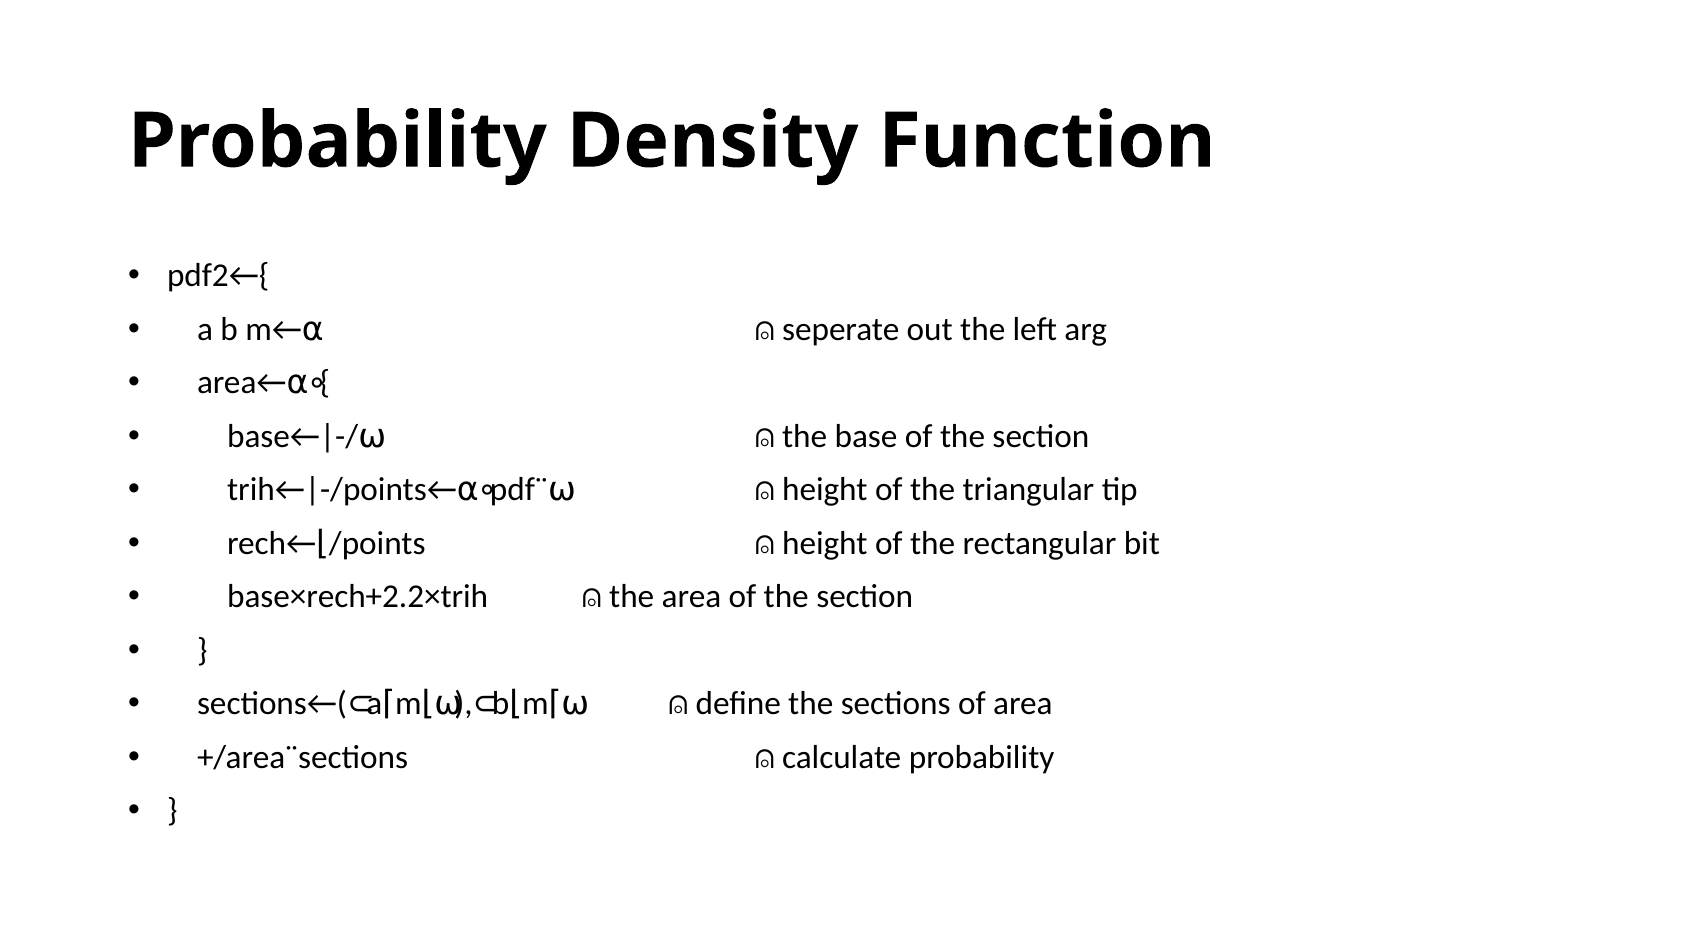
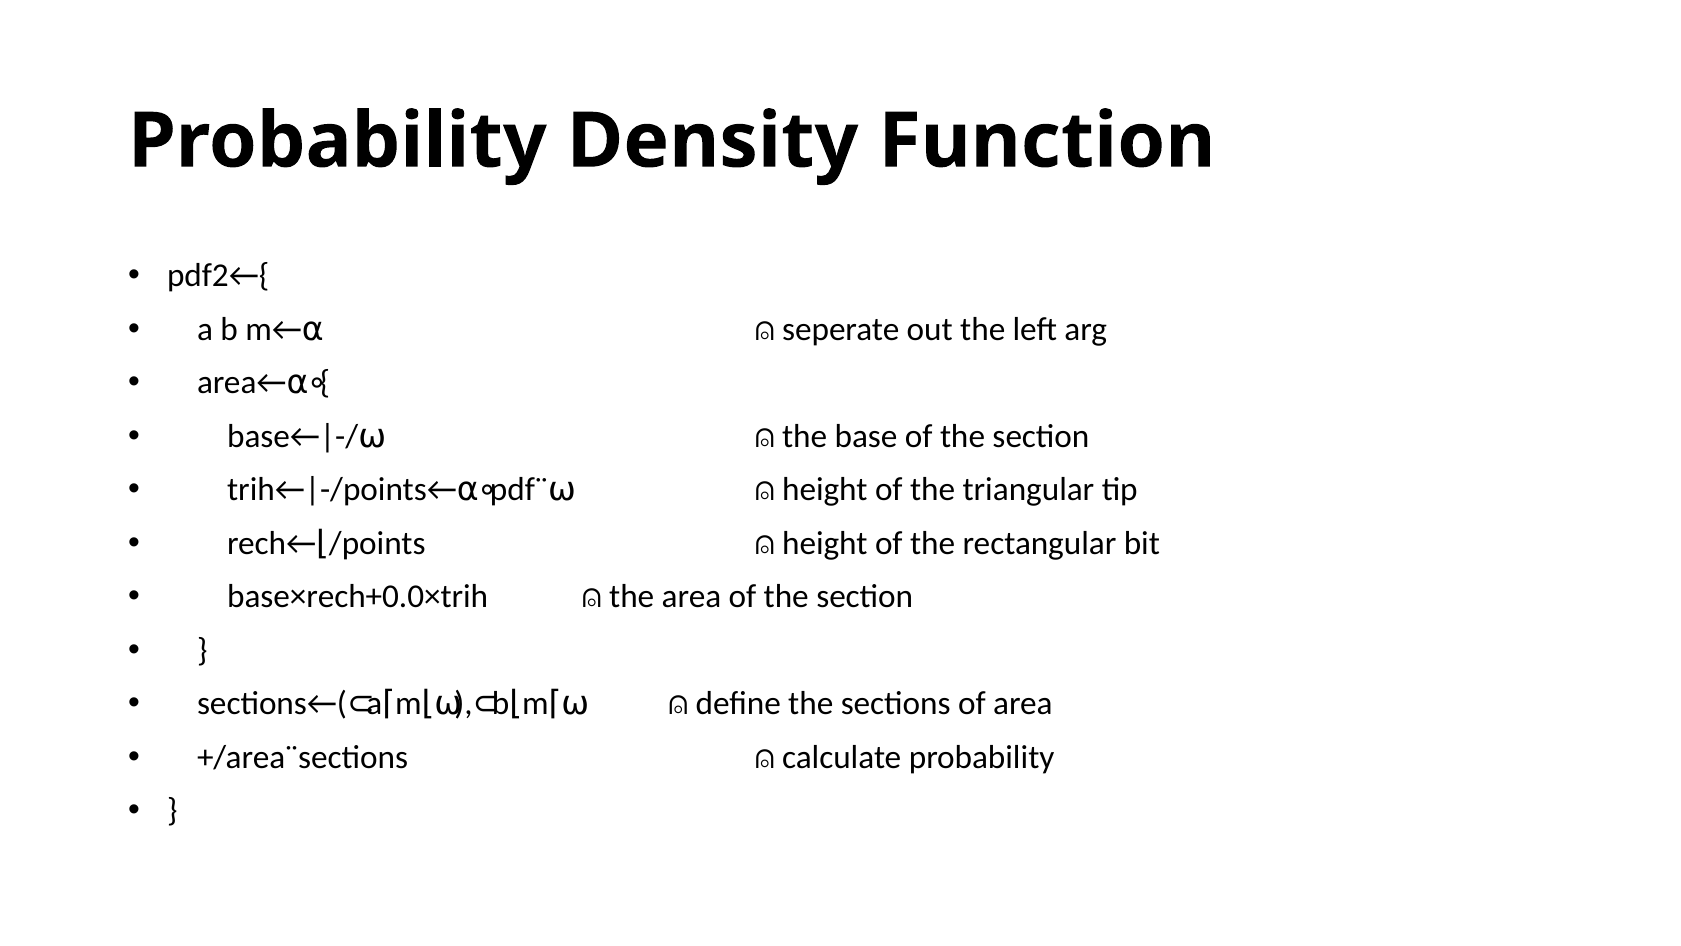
base×rech+2.2×trih: base×rech+2.2×trih -> base×rech+0.0×trih
